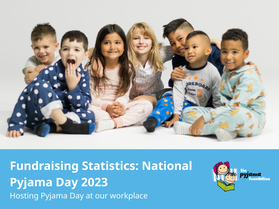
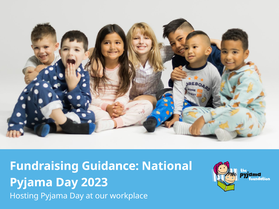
Statistics: Statistics -> Guidance
